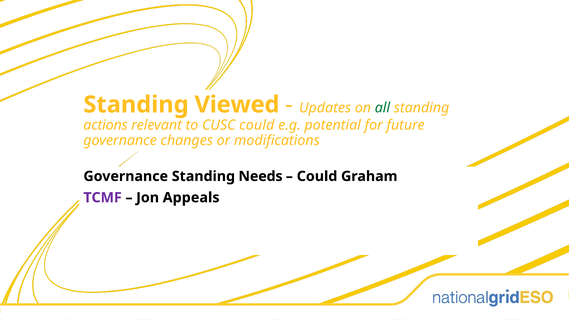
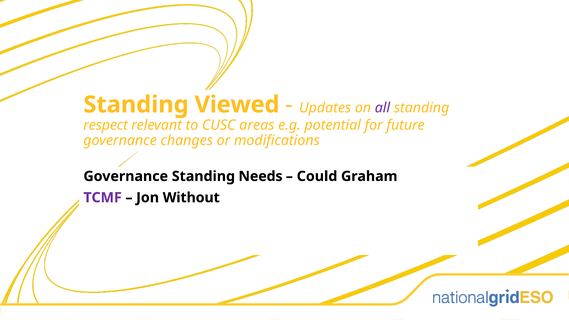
all colour: green -> purple
actions: actions -> respect
CUSC could: could -> areas
Appeals: Appeals -> Without
